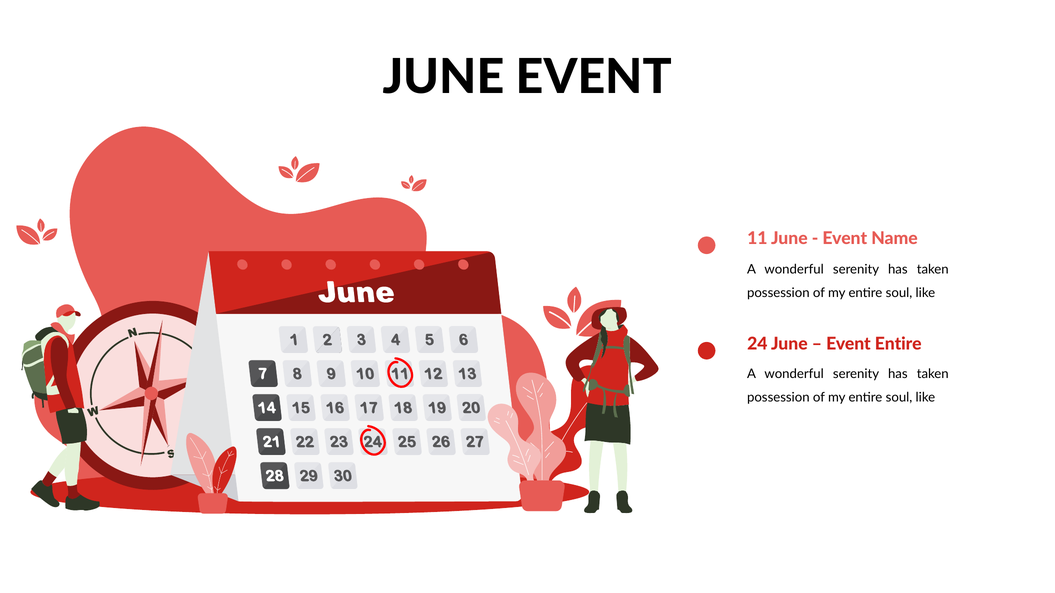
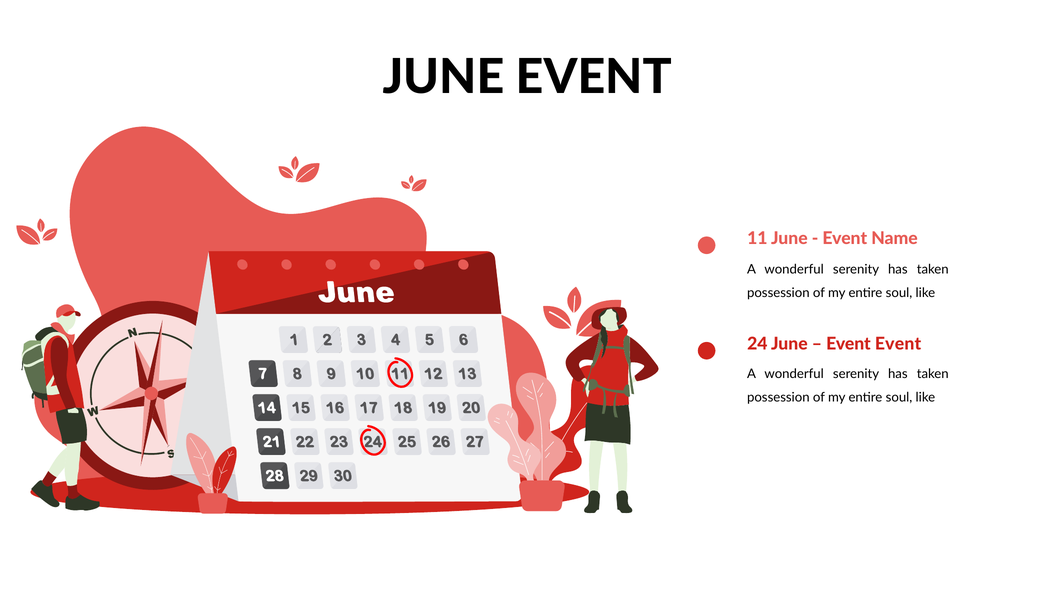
Event Entire: Entire -> Event
